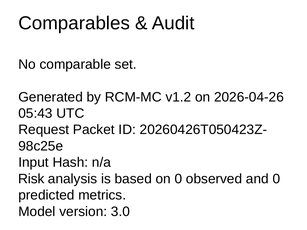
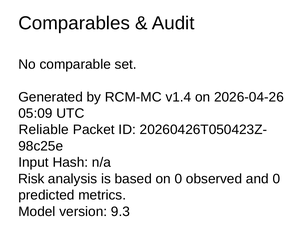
v1.2: v1.2 -> v1.4
05:43: 05:43 -> 05:09
Request: Request -> Reliable
3.0: 3.0 -> 9.3
